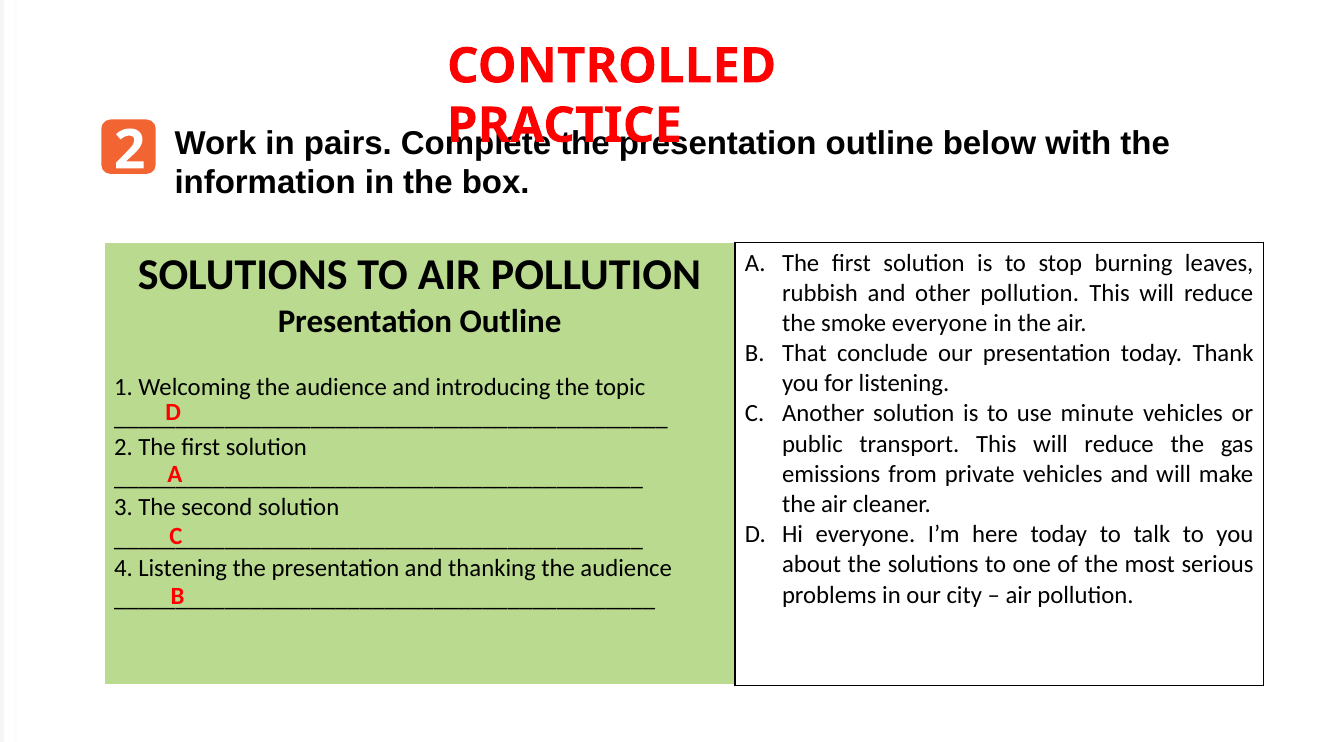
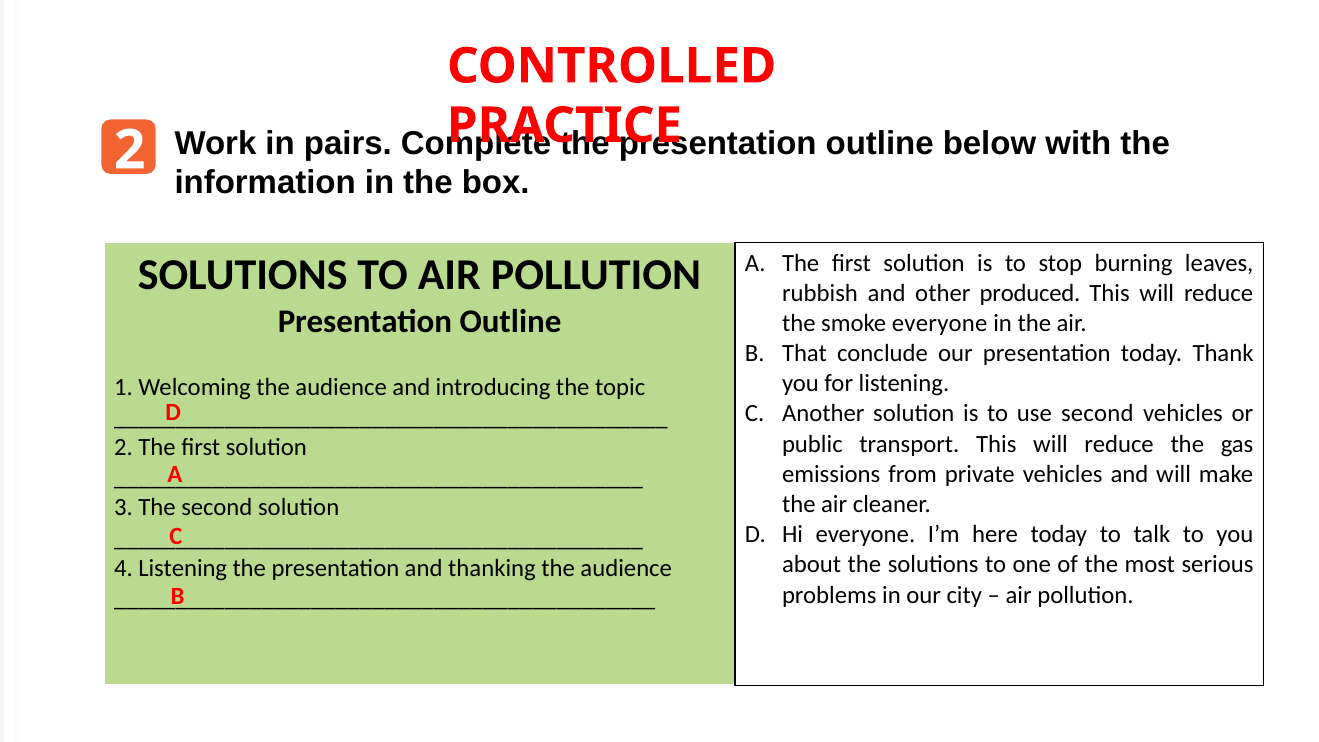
other pollution: pollution -> produced
use minute: minute -> second
